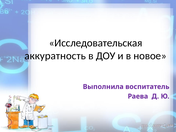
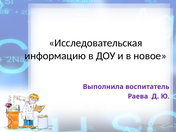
аккуратность: аккуратность -> информацию
